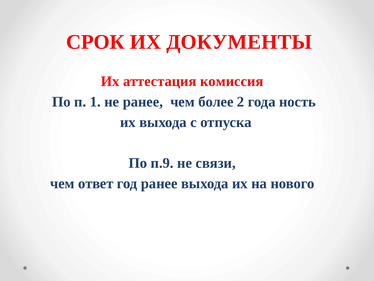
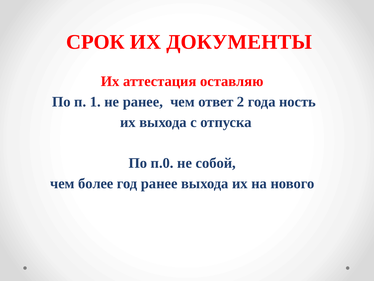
комиссия: комиссия -> оставляю
более: более -> ответ
п.9: п.9 -> п.0
связи: связи -> собой
ответ: ответ -> более
